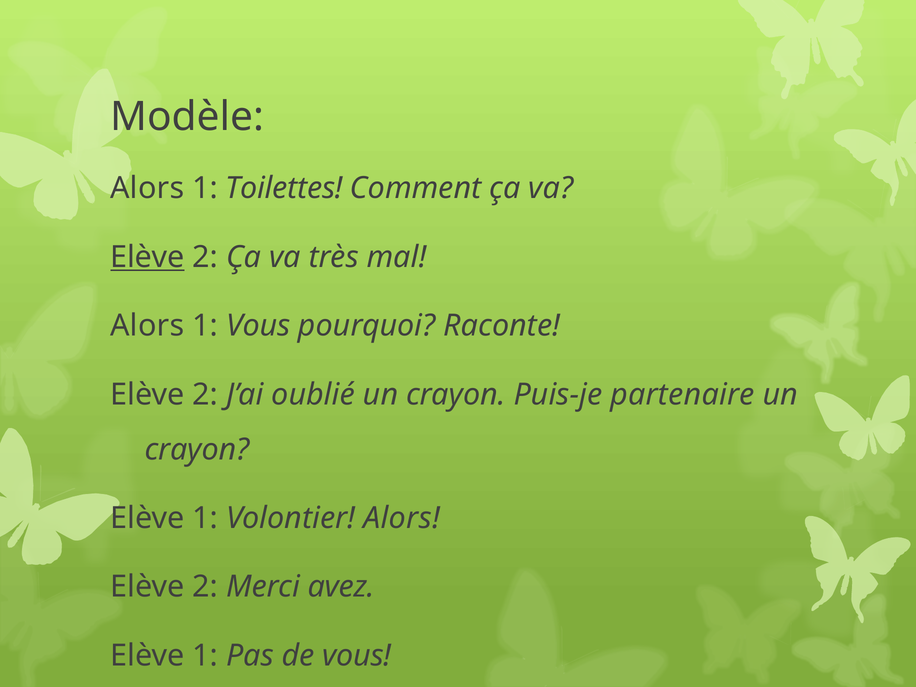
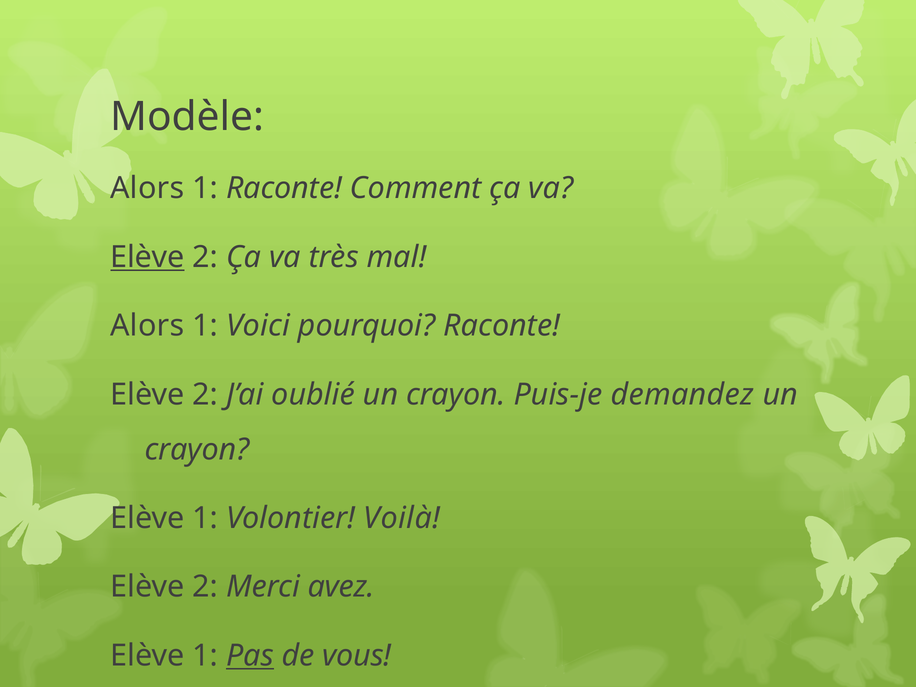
1 Toilettes: Toilettes -> Raconte
1 Vous: Vous -> Voici
partenaire: partenaire -> demandez
Volontier Alors: Alors -> Voilà
Pas underline: none -> present
